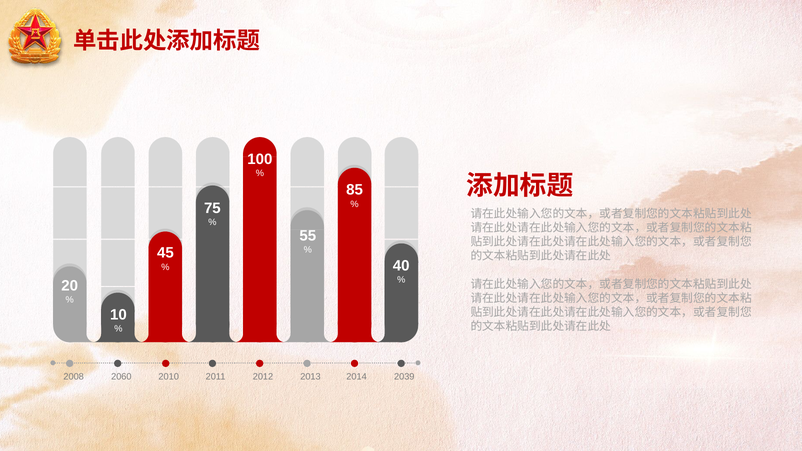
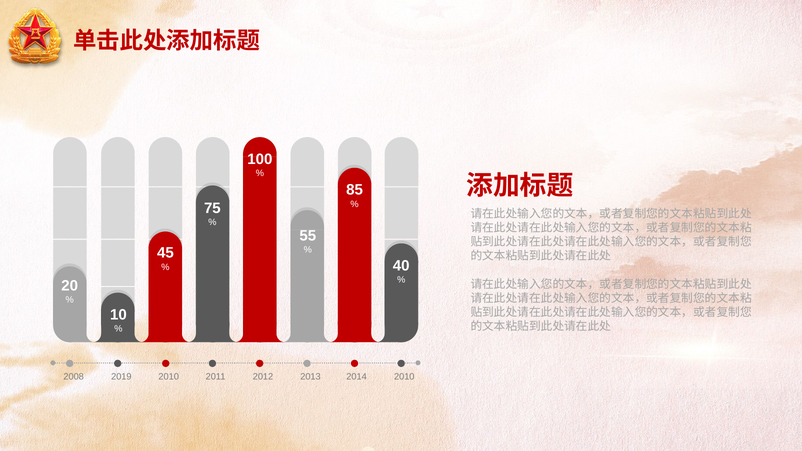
2060: 2060 -> 2019
2039 at (404, 377): 2039 -> 2010
